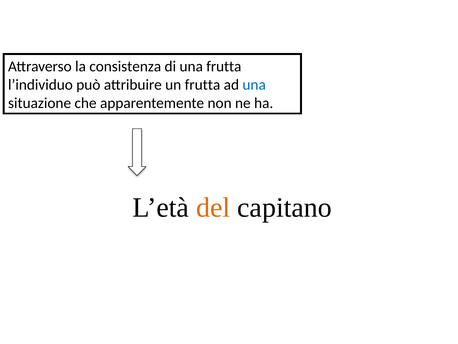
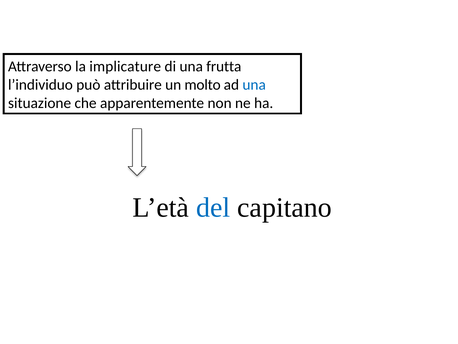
consistenza: consistenza -> implicature
un frutta: frutta -> molto
del colour: orange -> blue
